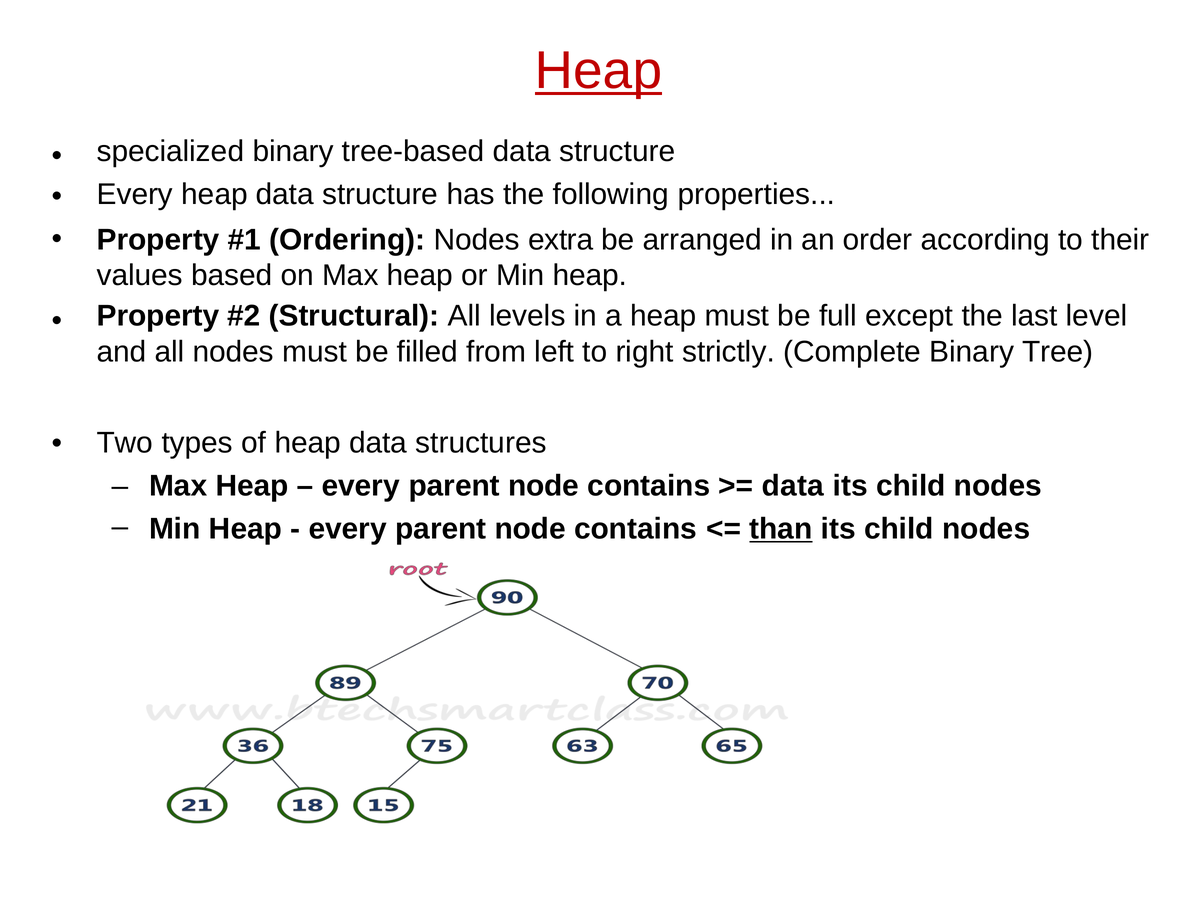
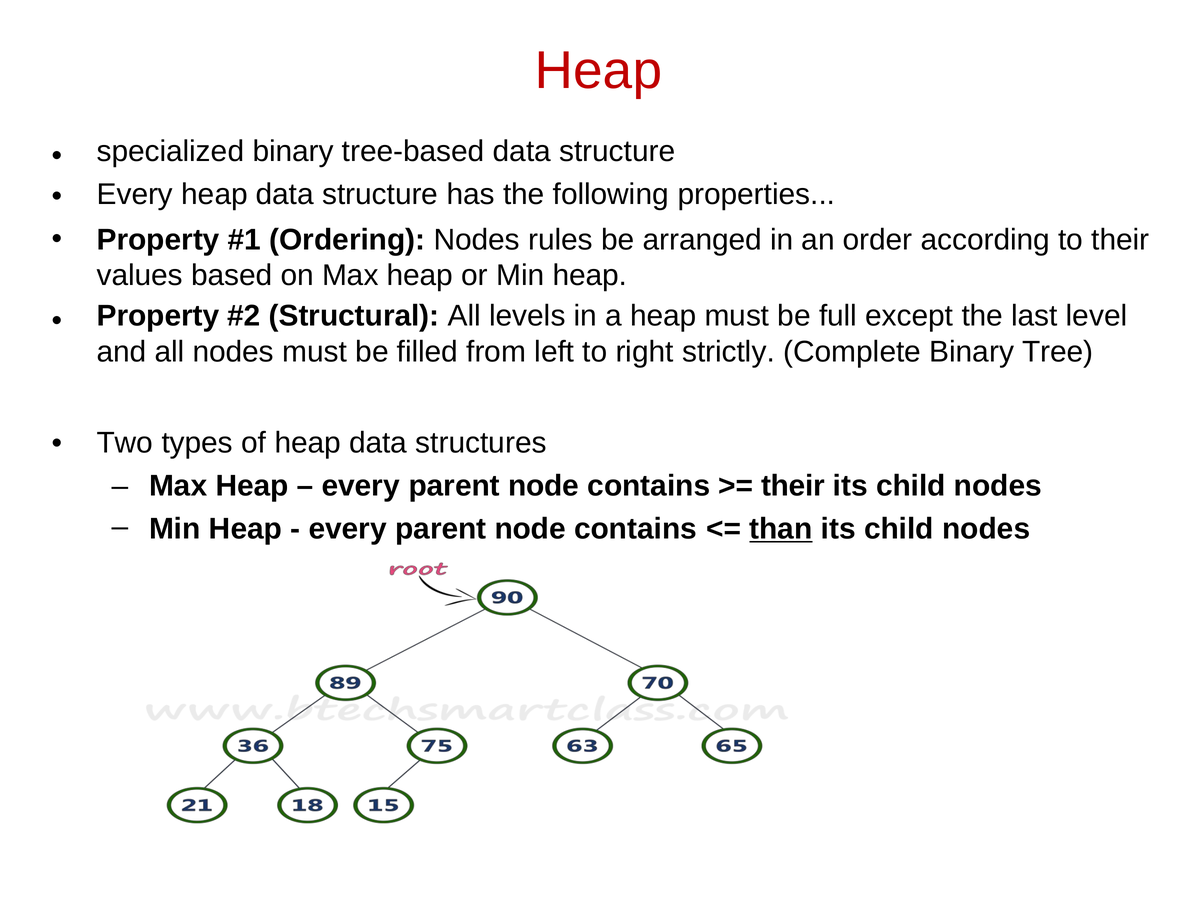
Heap at (599, 71) underline: present -> none
extra: extra -> rules
data at (793, 486): data -> their
